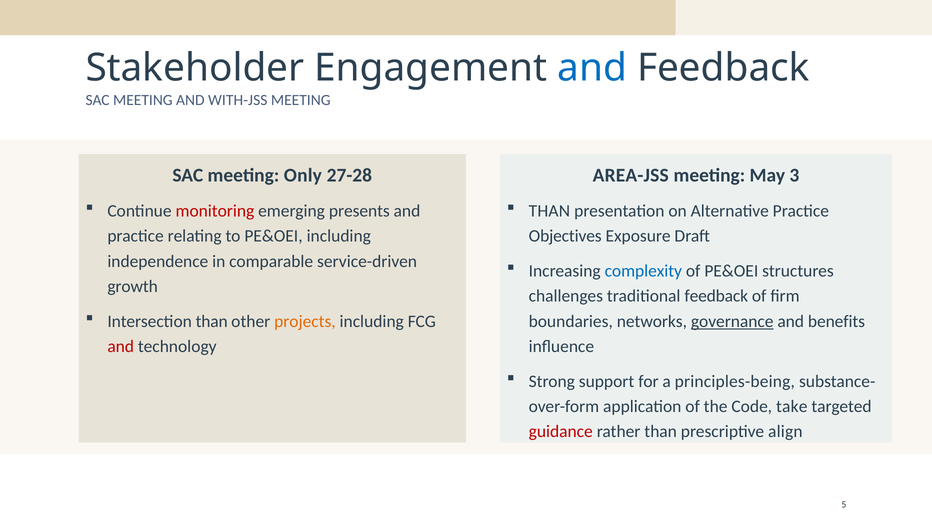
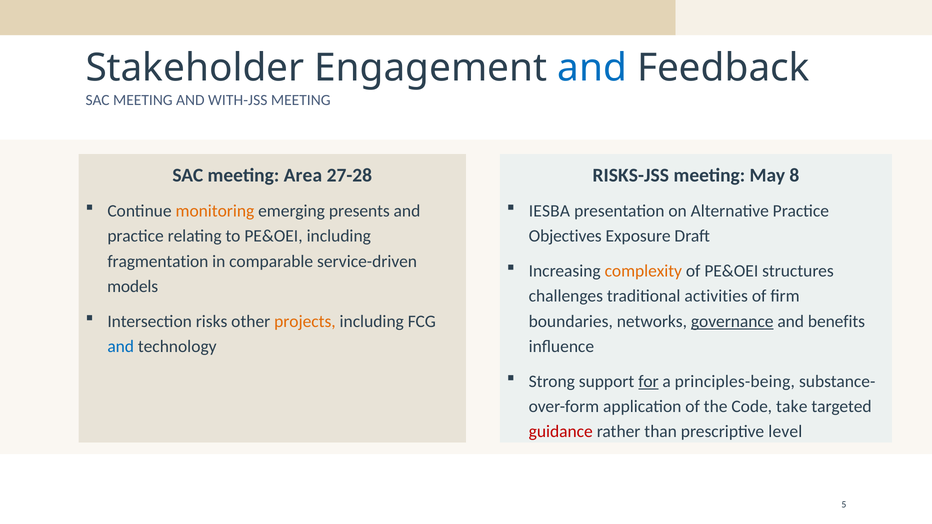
Only: Only -> Area
AREA-JSS: AREA-JSS -> RISKS-JSS
3: 3 -> 8
monitoring colour: red -> orange
THAN at (549, 211): THAN -> IESBA
independence: independence -> fragmentation
complexity colour: blue -> orange
growth: growth -> models
traditional feedback: feedback -> activities
Intersection than: than -> risks
and at (121, 347) colour: red -> blue
for underline: none -> present
align: align -> level
